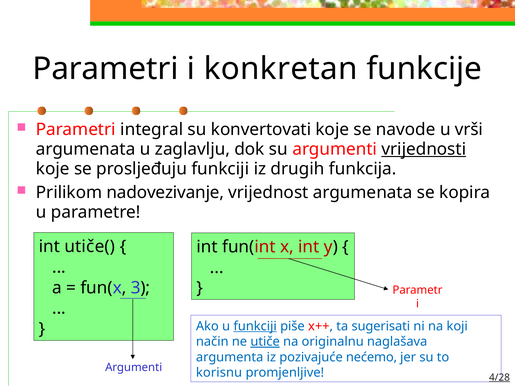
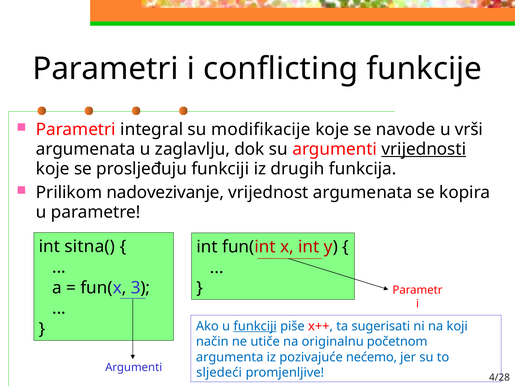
konkretan: konkretan -> conflicting
konvertovati: konvertovati -> modifikacije
utiče(: utiče( -> sitna(
utiče underline: present -> none
naglašava: naglašava -> početnom
korisnu: korisnu -> sljedeći
4/28 underline: present -> none
